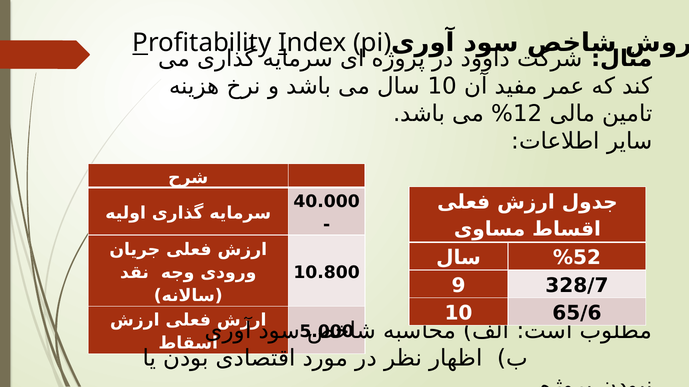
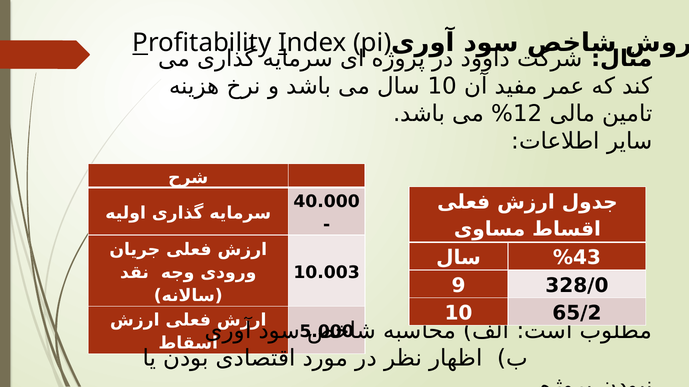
%52: %52 -> %43
10.800: 10.800 -> 10.003
328/7: 328/7 -> 328/0
65/6: 65/6 -> 65/2
